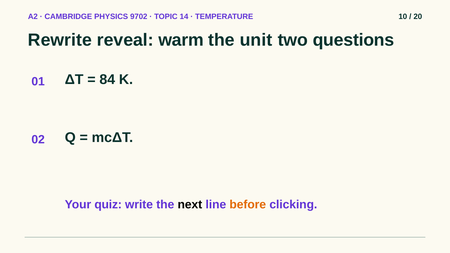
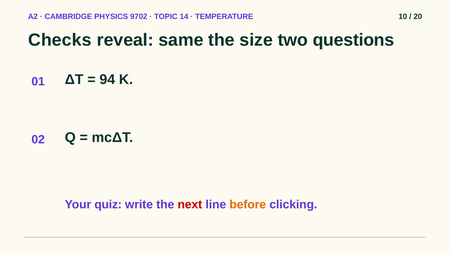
Rewrite: Rewrite -> Checks
warm: warm -> same
unit: unit -> size
84: 84 -> 94
next colour: black -> red
